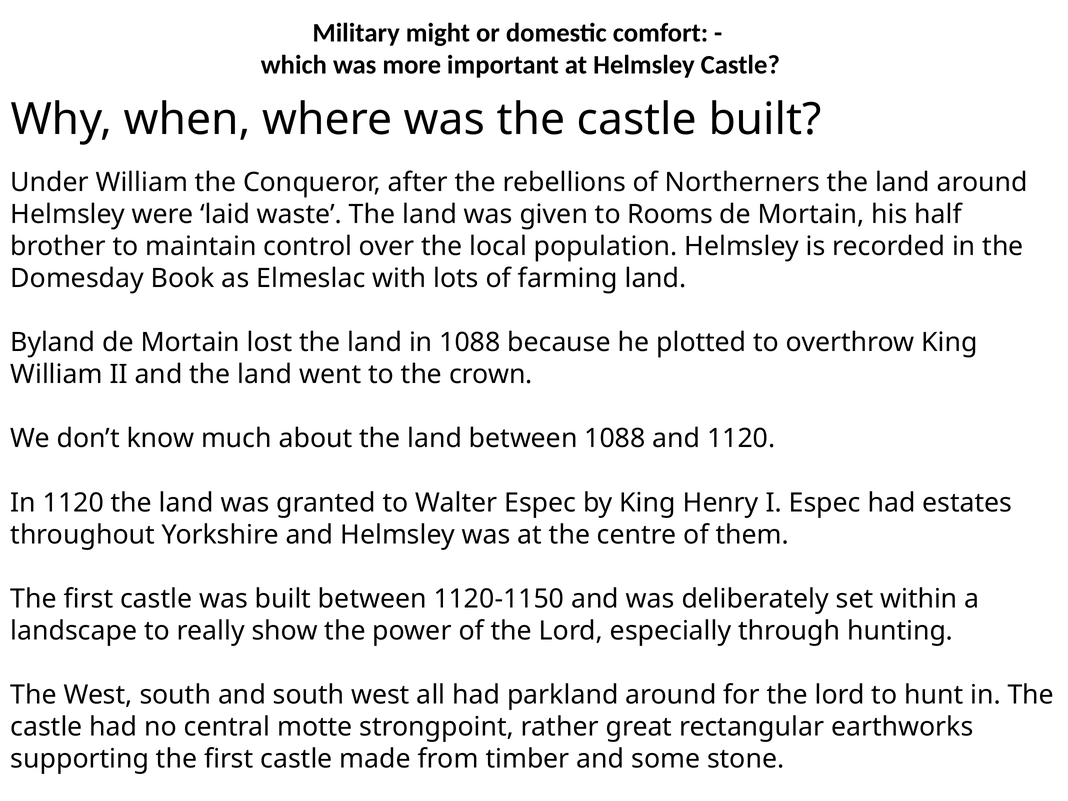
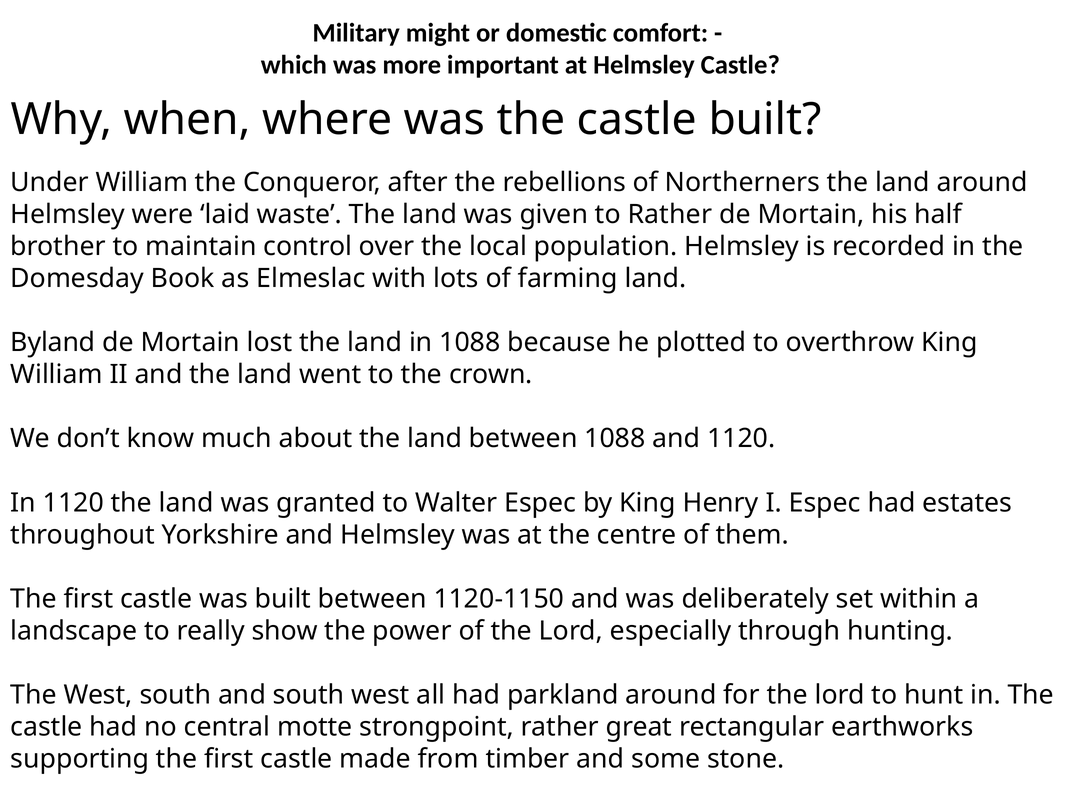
to Rooms: Rooms -> Rather
